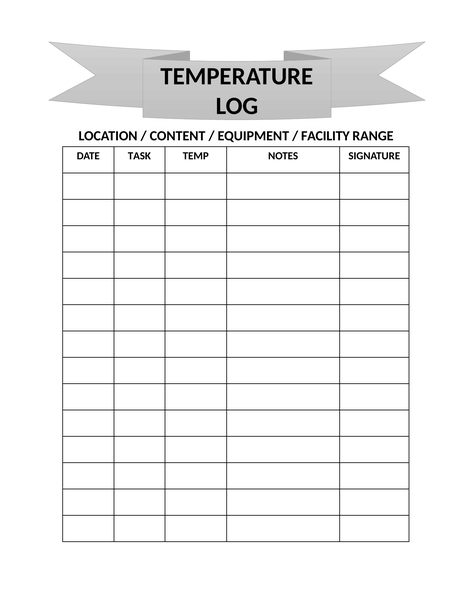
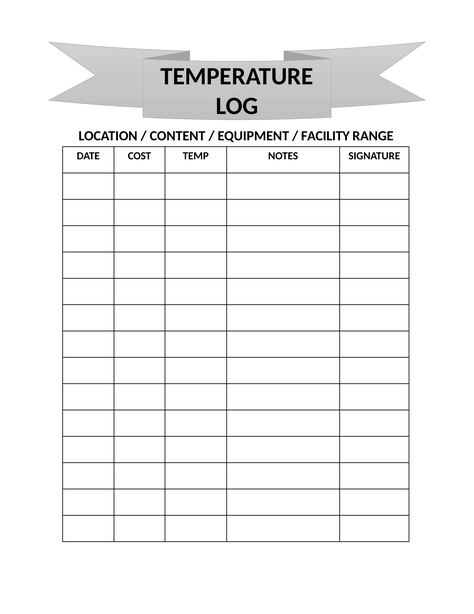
TASK: TASK -> COST
